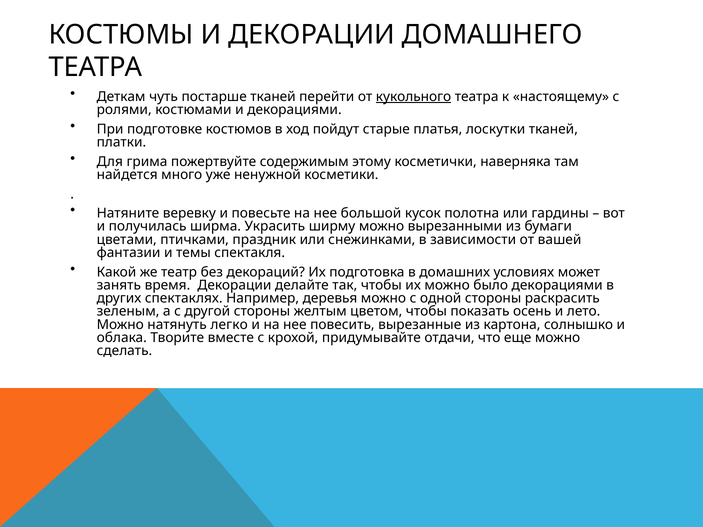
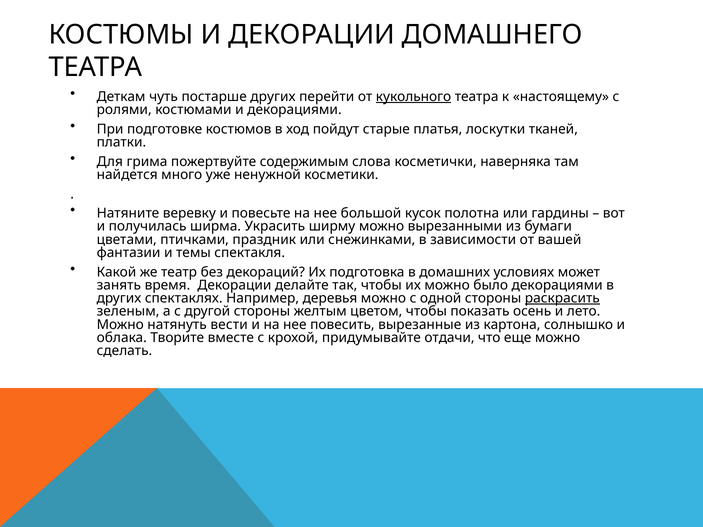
постарше тканей: тканей -> других
этому: этому -> слова
раскрасить underline: none -> present
легко: легко -> вести
